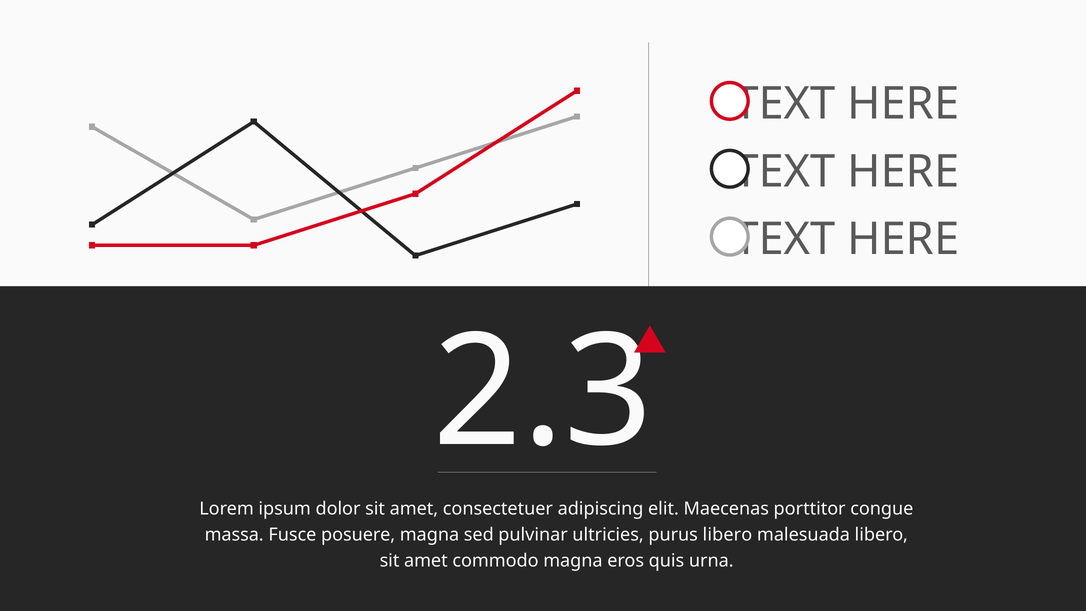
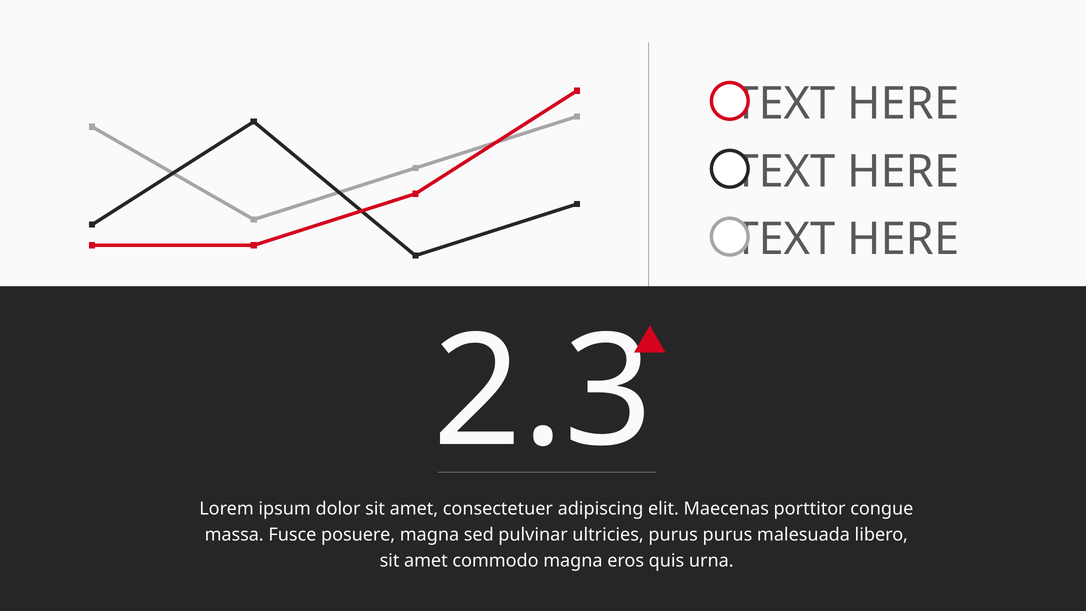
purus libero: libero -> purus
